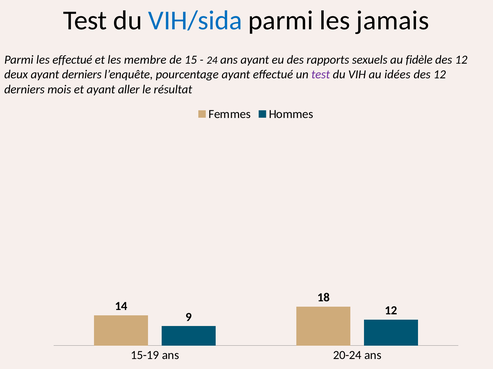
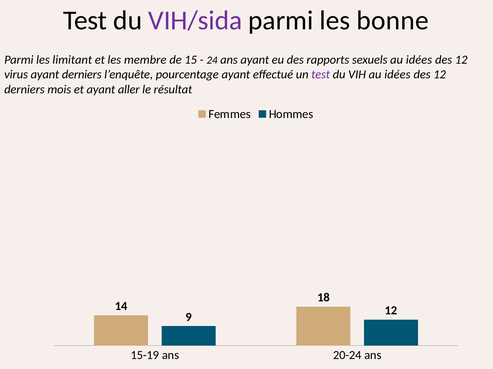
VIH/sida colour: blue -> purple
jamais: jamais -> bonne
les effectué: effectué -> limitant
sexuels au fidèle: fidèle -> idées
deux: deux -> virus
